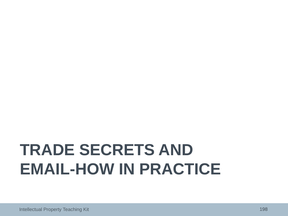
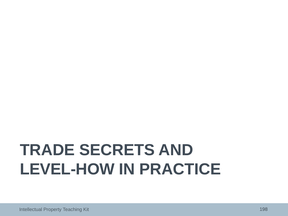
EMAIL-HOW: EMAIL-HOW -> LEVEL-HOW
